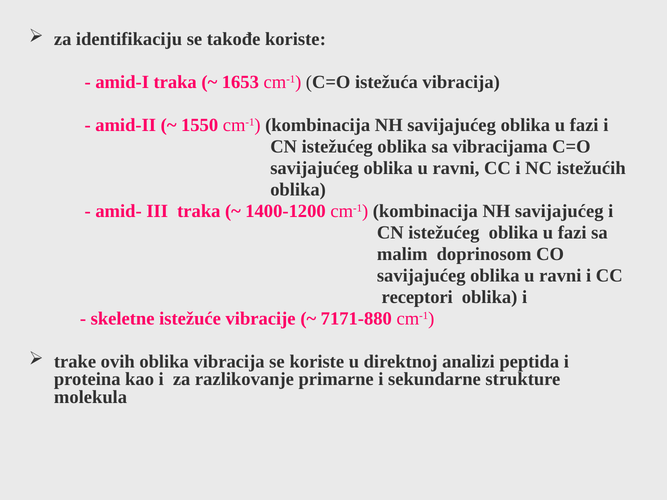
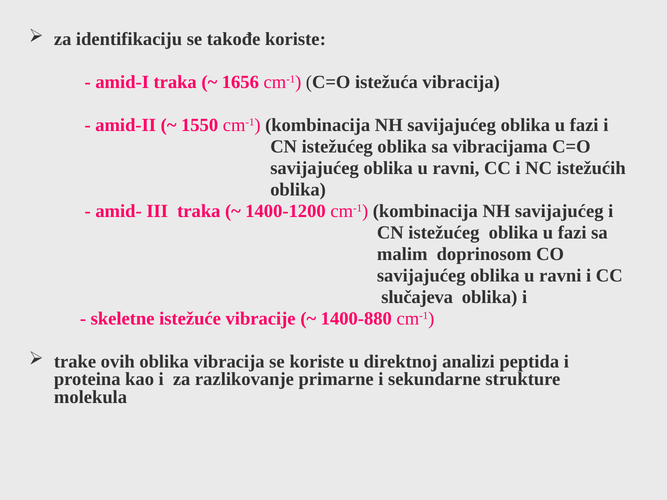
1653: 1653 -> 1656
receptori: receptori -> slučajeva
7171-880: 7171-880 -> 1400-880
